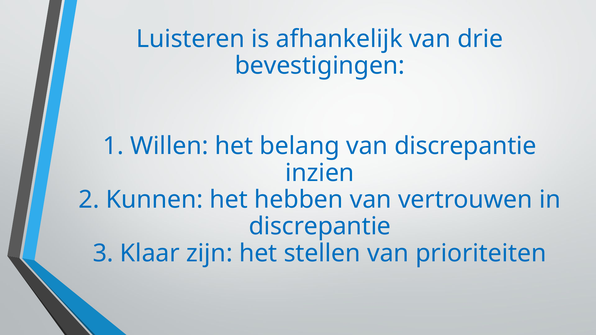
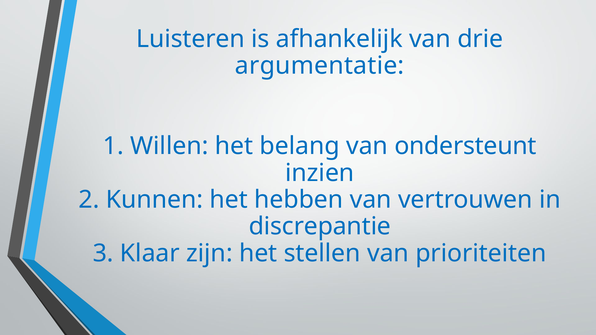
bevestigingen: bevestigingen -> argumentatie
van discrepantie: discrepantie -> ondersteunt
